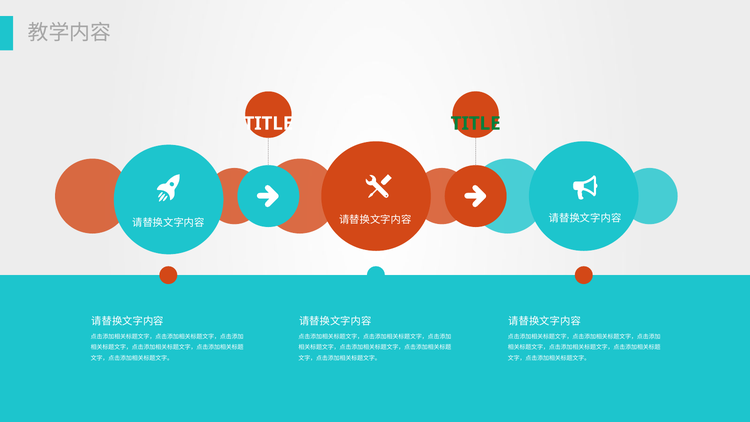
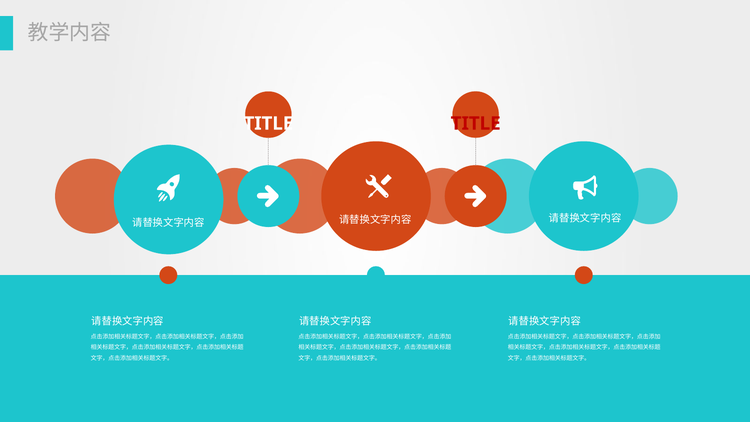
TITLE at (476, 123) colour: green -> red
